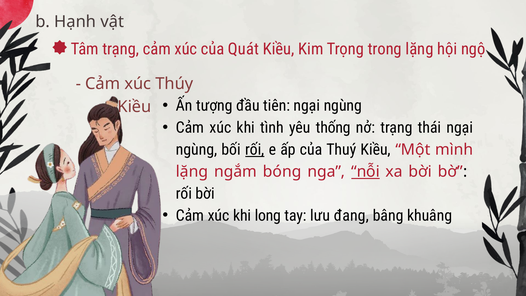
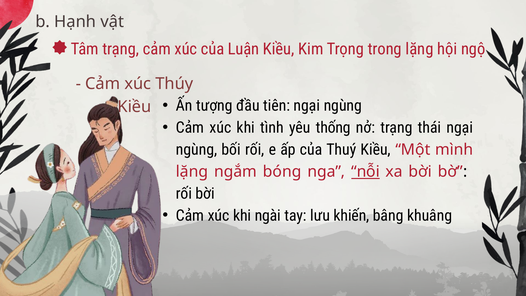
Quát: Quát -> Luận
rối at (255, 150) underline: present -> none
long: long -> ngài
đang: đang -> khiến
